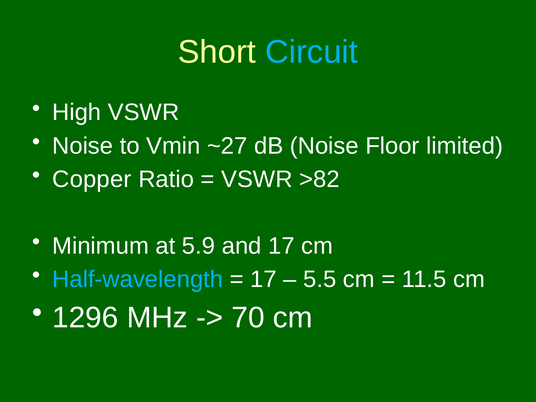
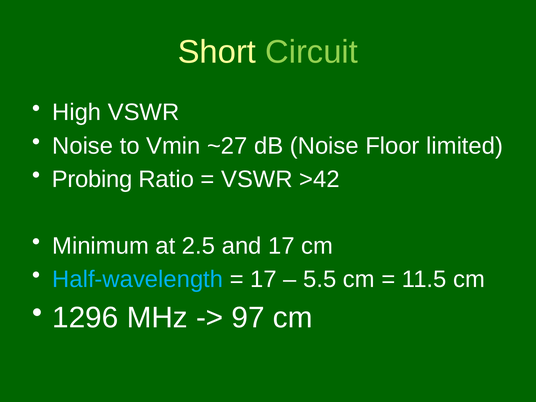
Circuit colour: light blue -> light green
Copper: Copper -> Probing
>82: >82 -> >42
5.9: 5.9 -> 2.5
70: 70 -> 97
